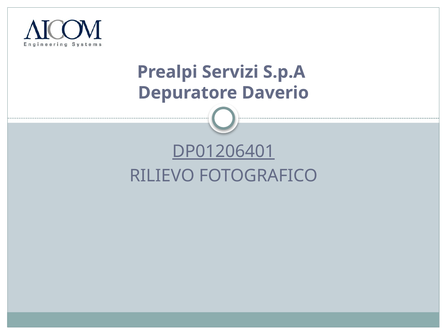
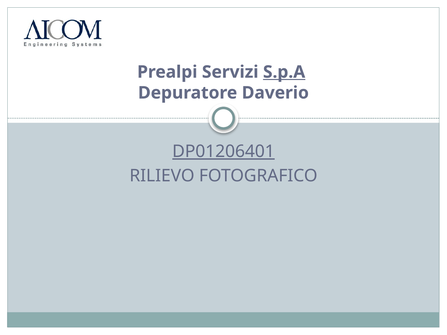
S.p.A underline: none -> present
